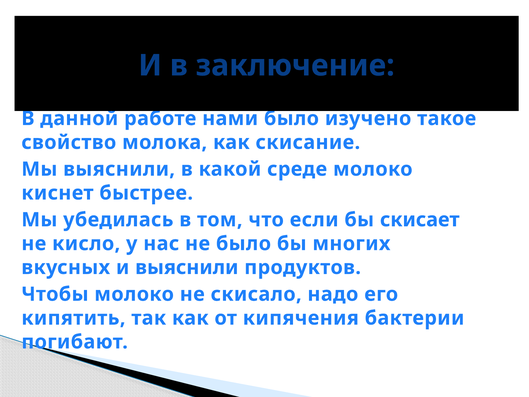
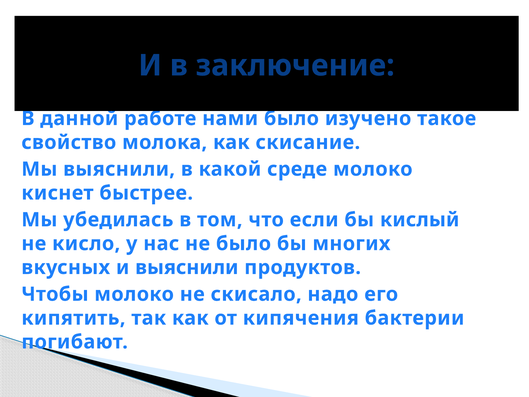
скисает: скисает -> кислый
